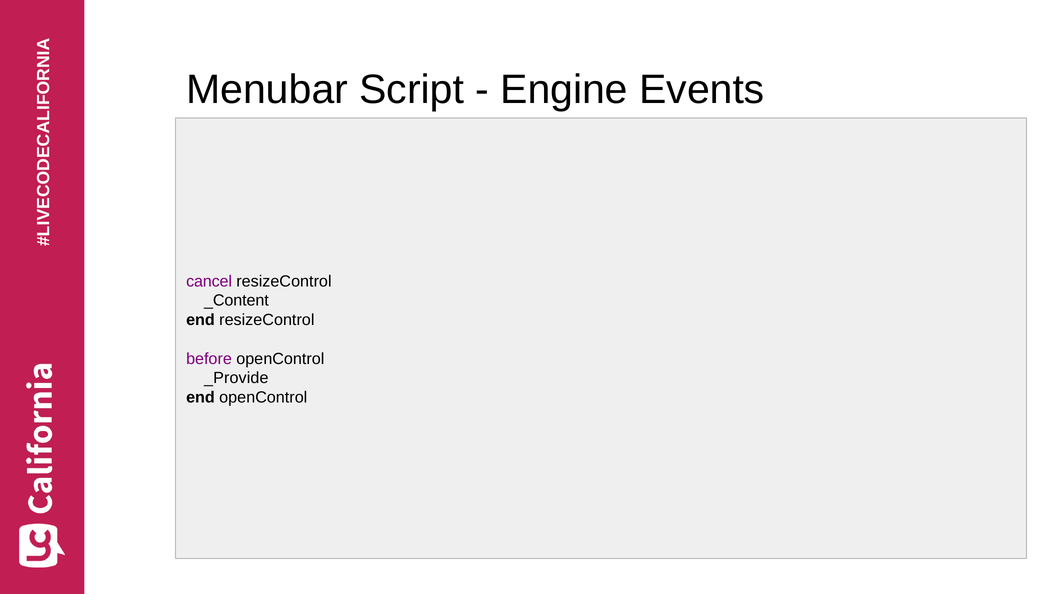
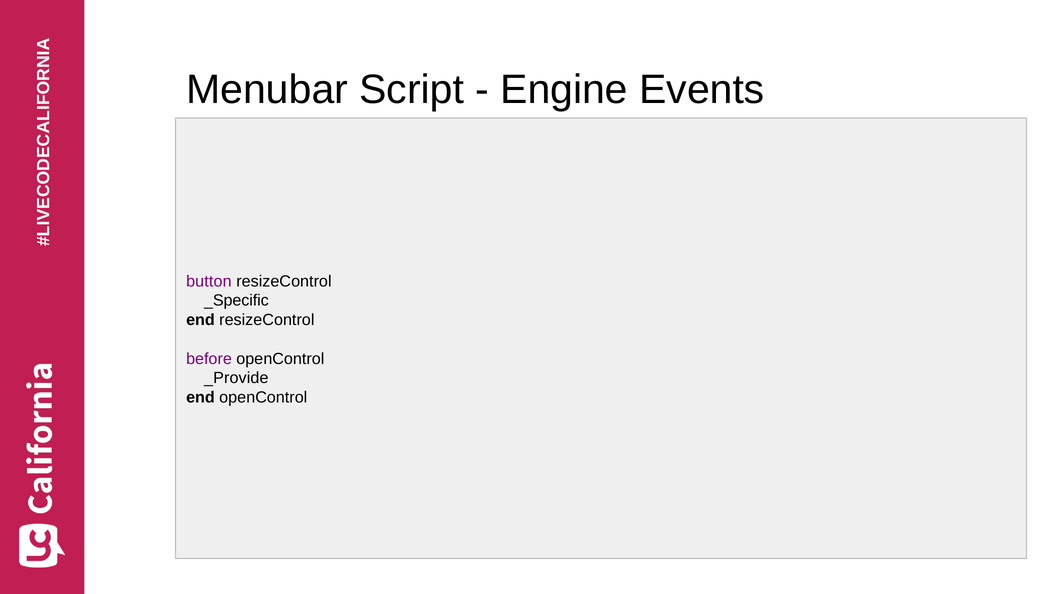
cancel: cancel -> button
_Content: _Content -> _Specific
